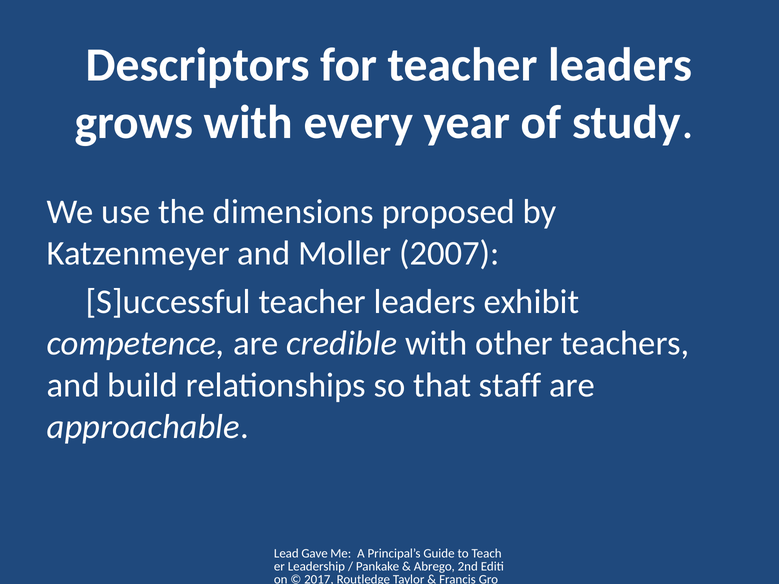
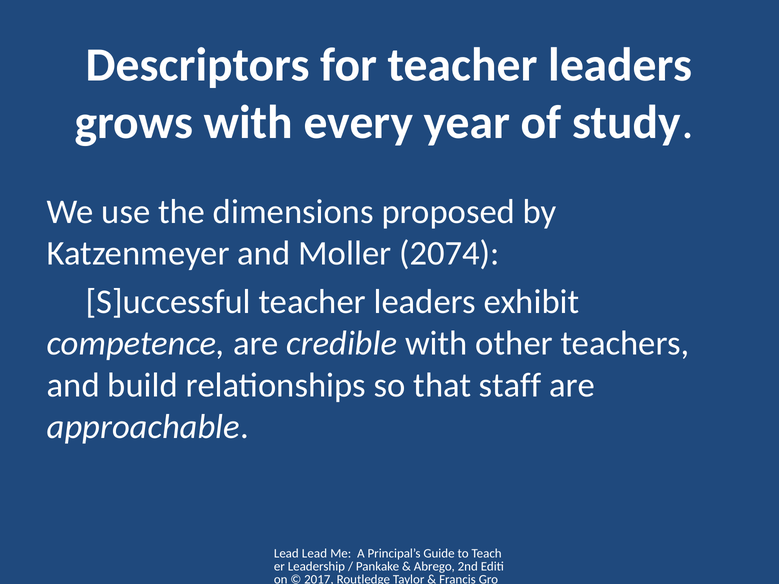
2007: 2007 -> 2074
Lead Gave: Gave -> Lead
